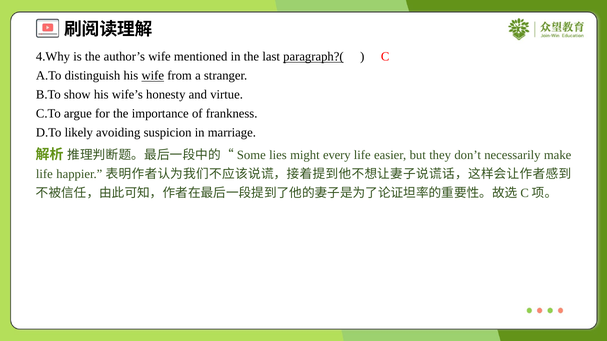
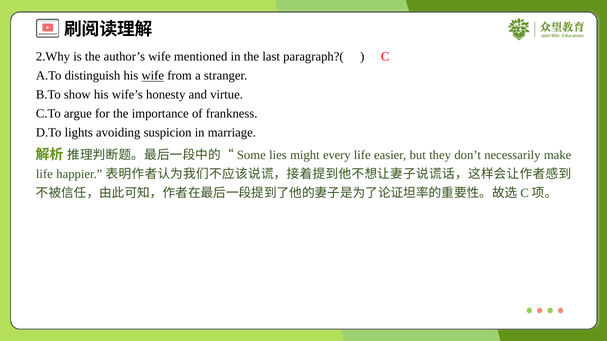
4.Why: 4.Why -> 2.Why
paragraph?( underline: present -> none
likely: likely -> lights
